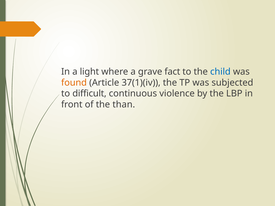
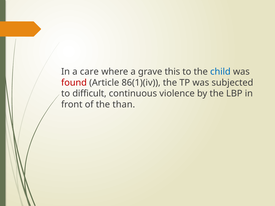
light: light -> care
fact: fact -> this
found colour: orange -> red
37(1)(iv: 37(1)(iv -> 86(1)(iv
